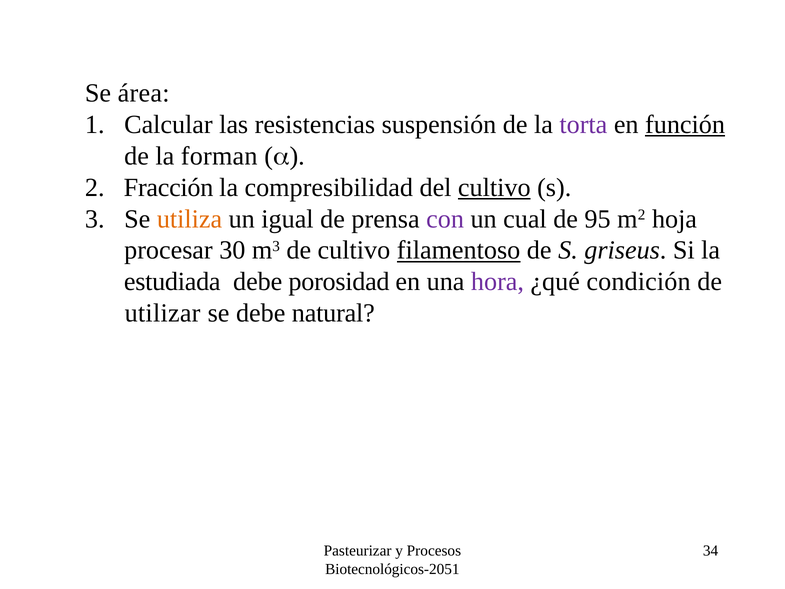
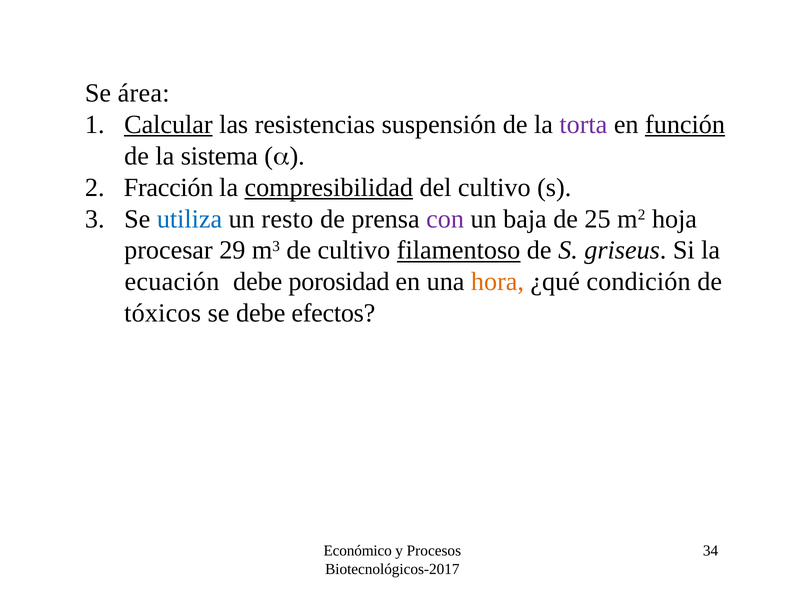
Calcular underline: none -> present
forman: forman -> sistema
compresibilidad underline: none -> present
cultivo at (494, 187) underline: present -> none
utiliza colour: orange -> blue
igual: igual -> resto
cual: cual -> baja
95: 95 -> 25
30: 30 -> 29
estudiada: estudiada -> ecuación
hora colour: purple -> orange
utilizar: utilizar -> tóxicos
natural: natural -> efectos
Pasteurizar: Pasteurizar -> Económico
Biotecnológicos-2051: Biotecnológicos-2051 -> Biotecnológicos-2017
